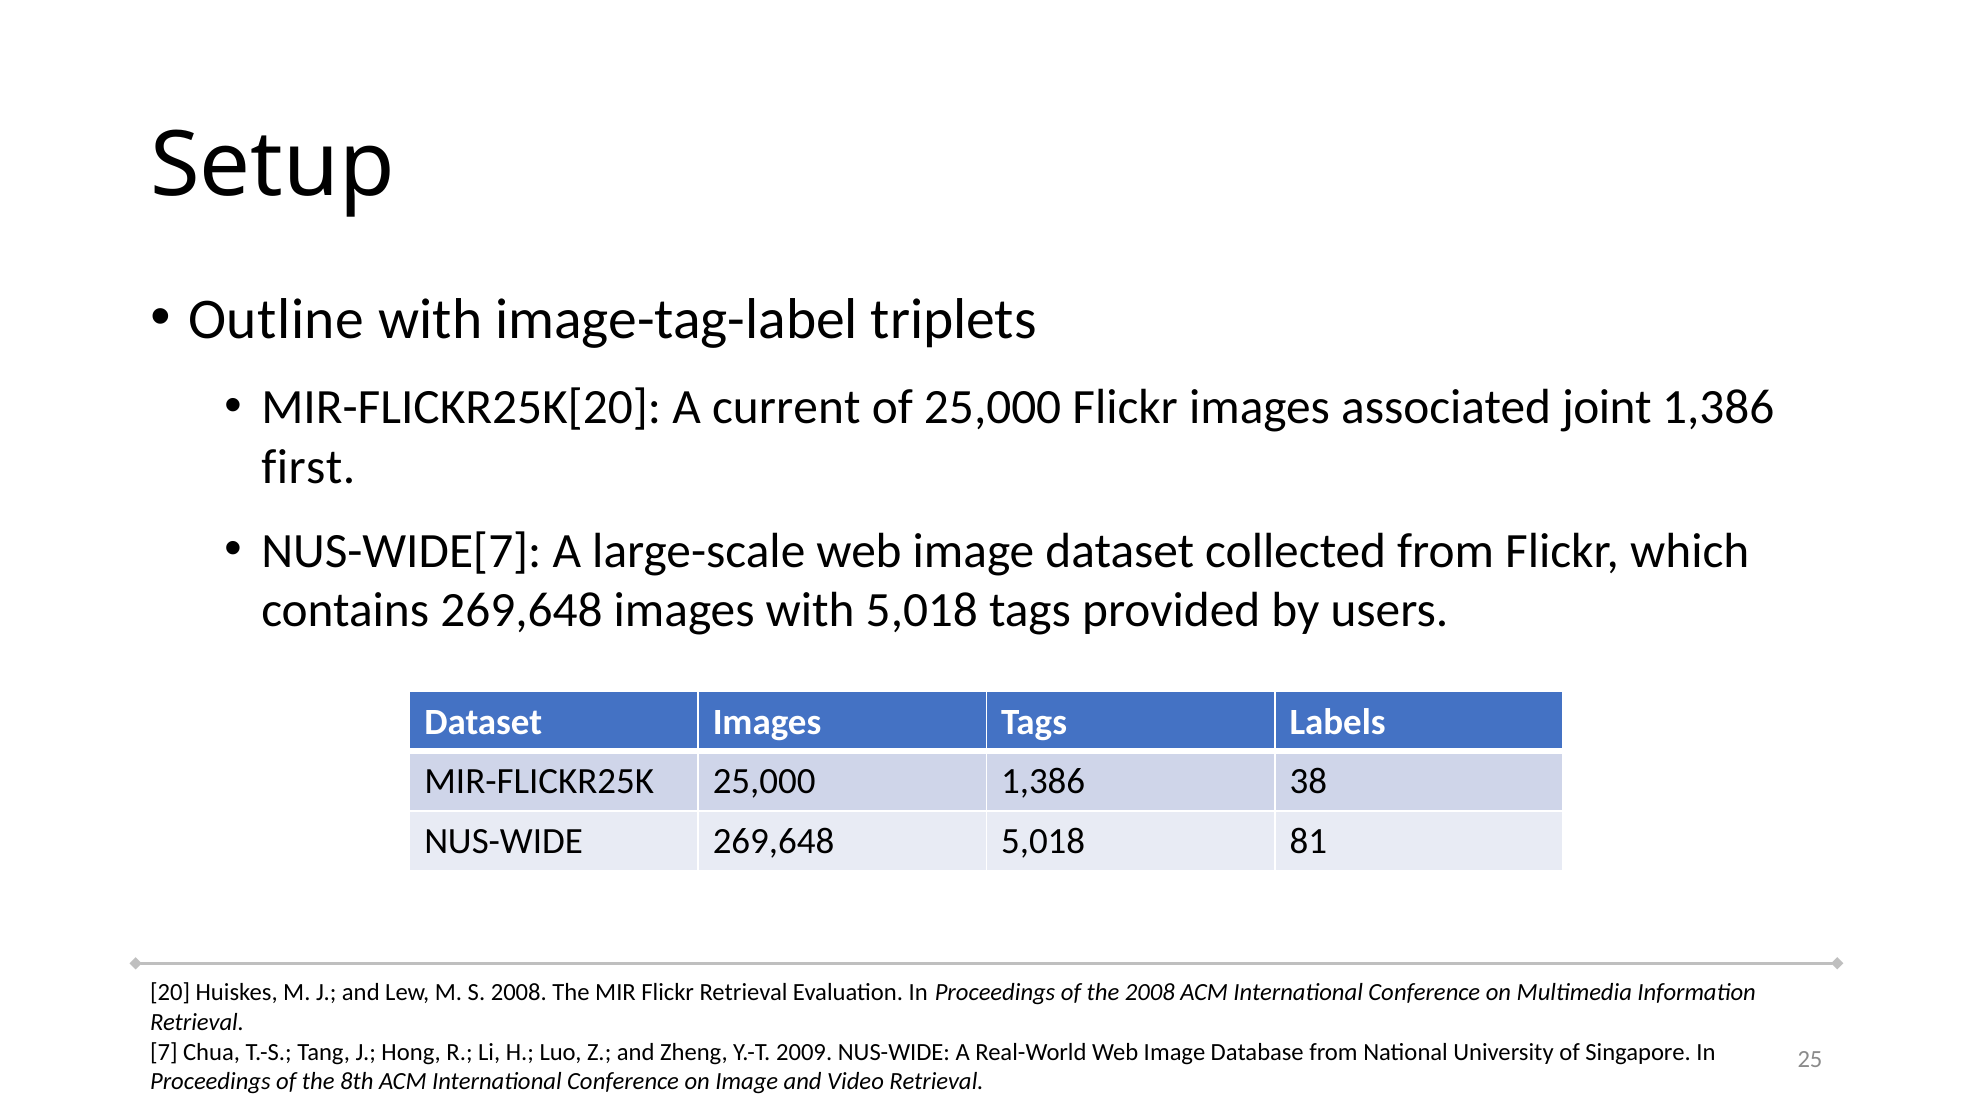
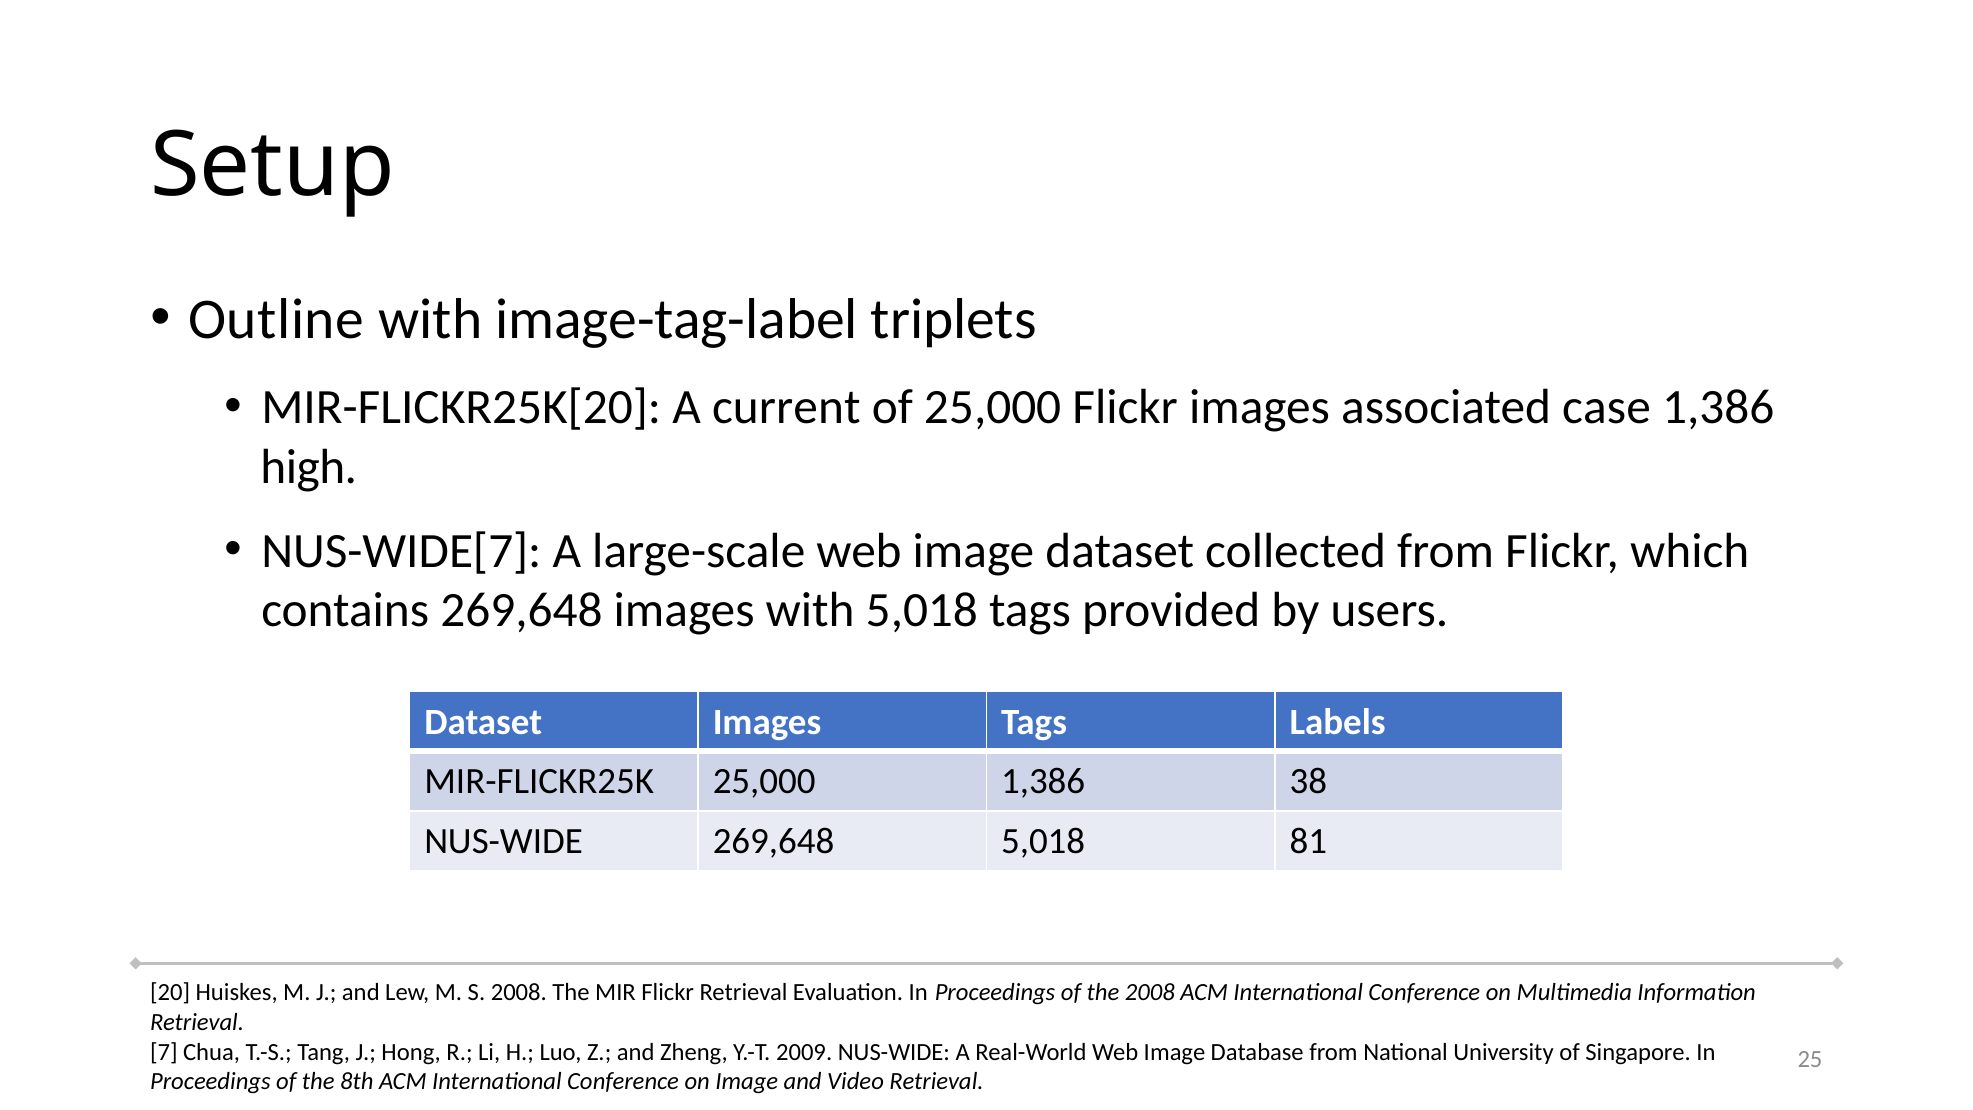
joint: joint -> case
first: first -> high
